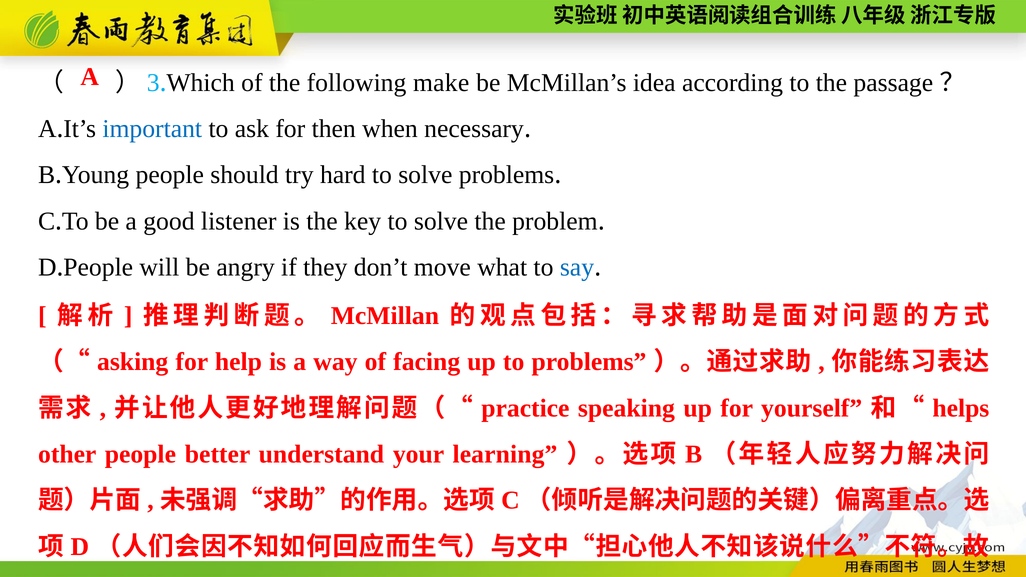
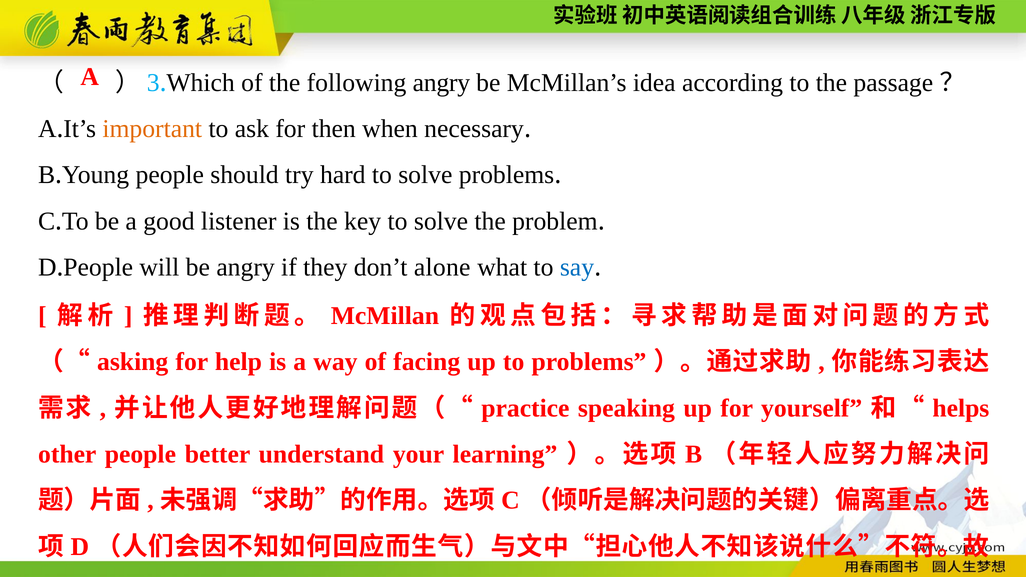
following make: make -> angry
important colour: blue -> orange
move: move -> alone
